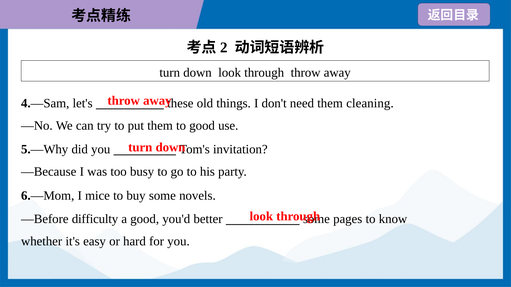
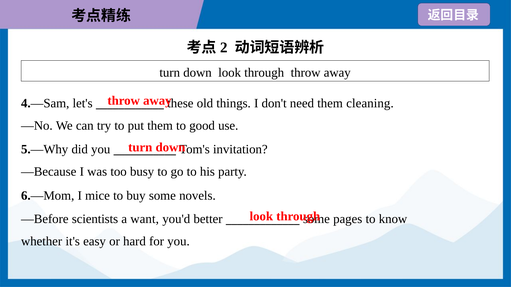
difficulty: difficulty -> scientists
a good: good -> want
